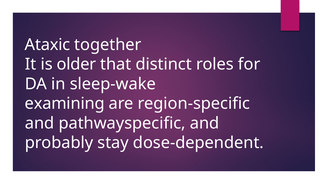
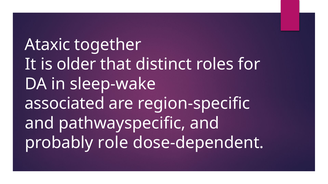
examining: examining -> associated
stay: stay -> role
